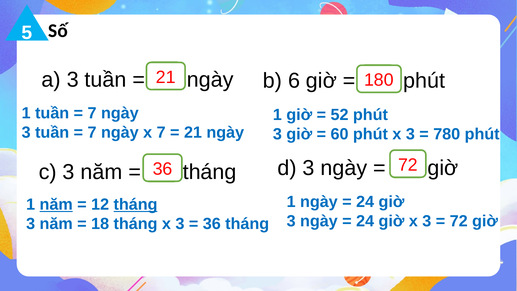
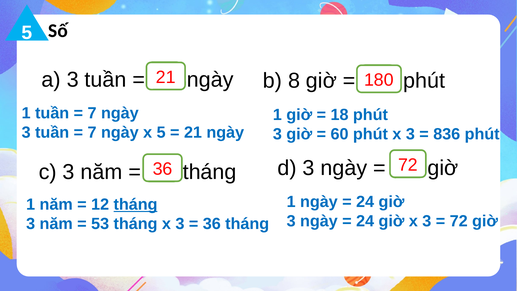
6: 6 -> 8
52: 52 -> 18
x 7: 7 -> 5
780: 780 -> 836
năm at (56, 204) underline: present -> none
18: 18 -> 53
